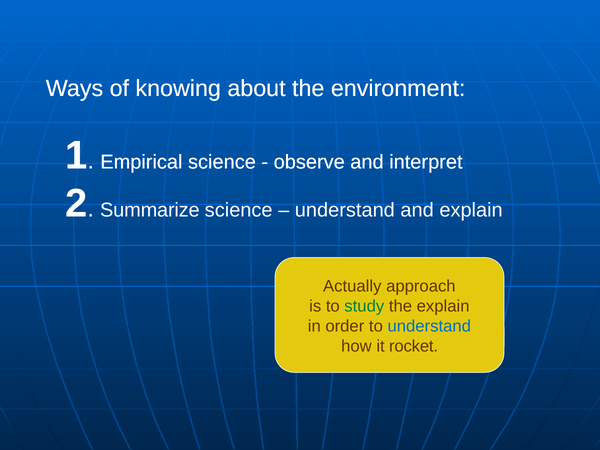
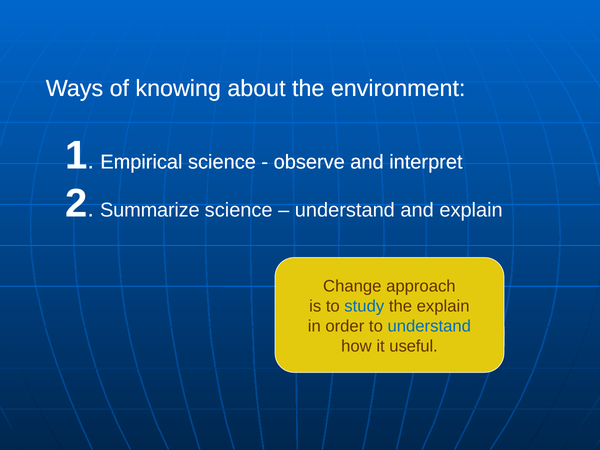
Actually: Actually -> Change
study colour: green -> blue
rocket: rocket -> useful
